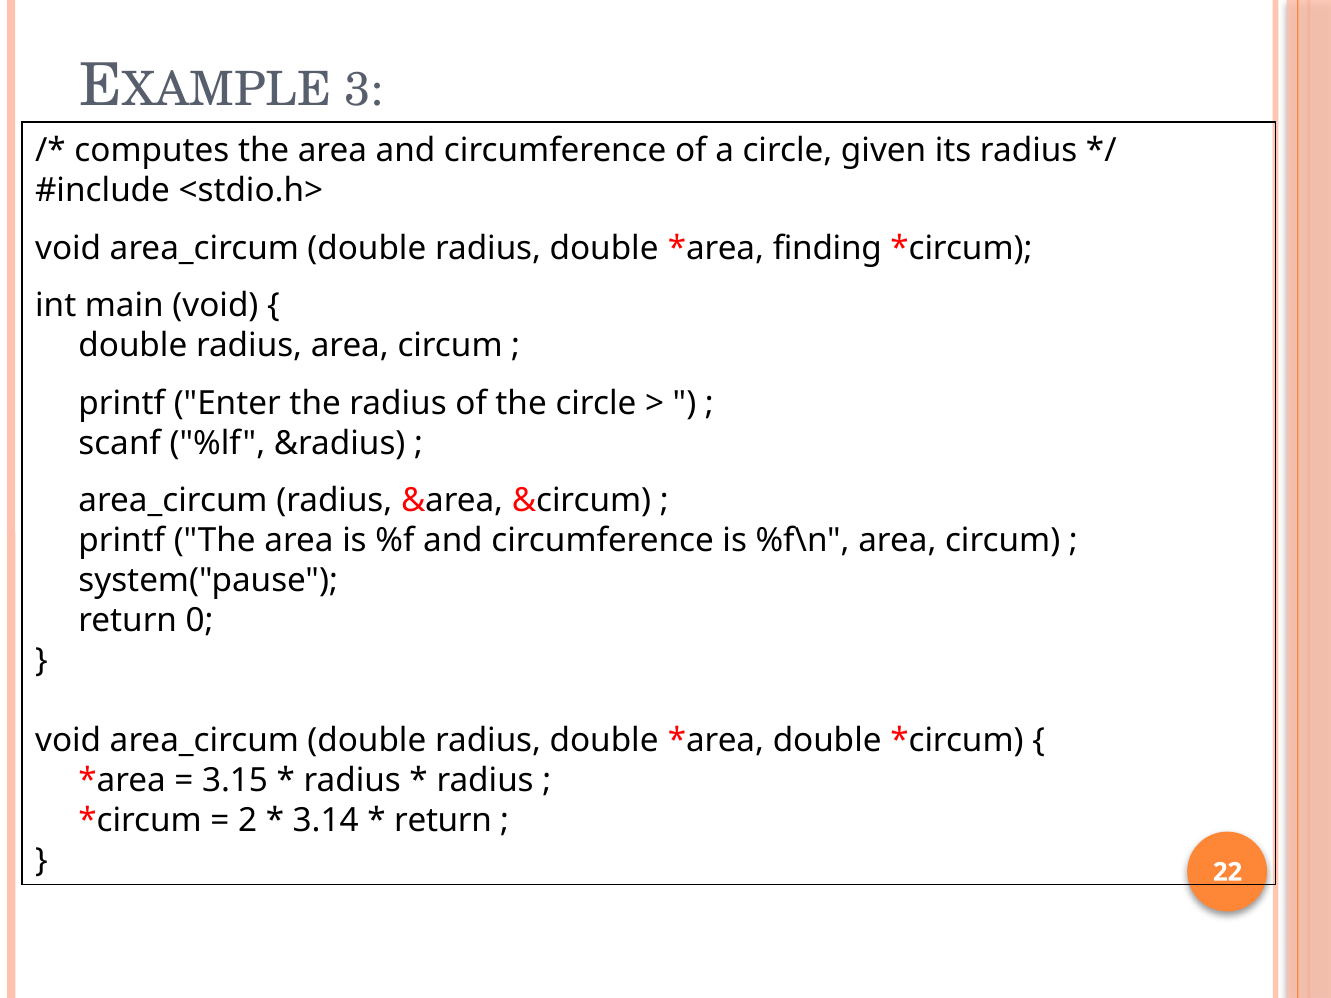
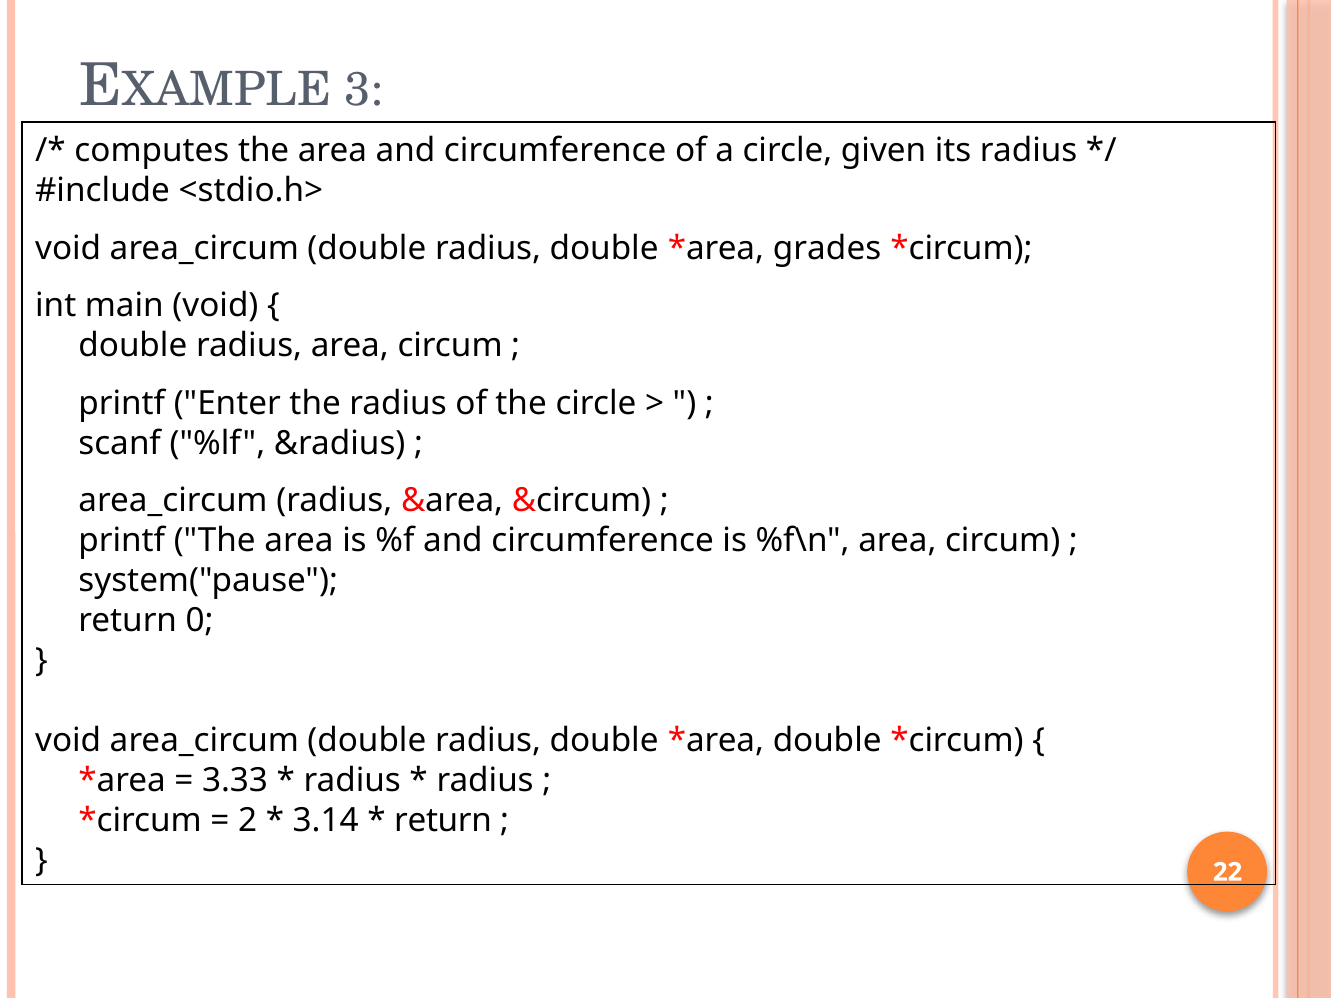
finding: finding -> grades
3.15: 3.15 -> 3.33
